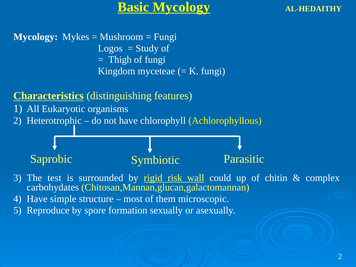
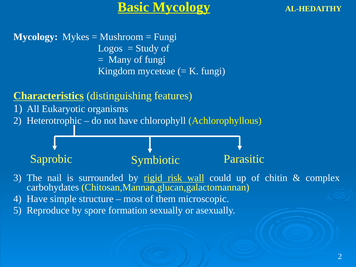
Thigh: Thigh -> Many
test: test -> nail
